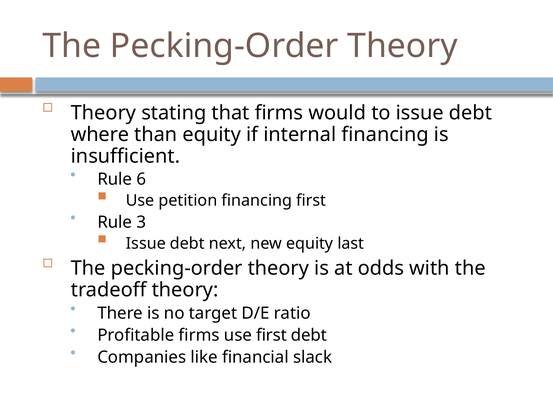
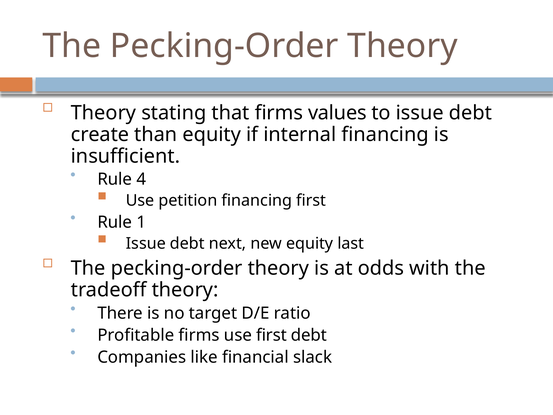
would: would -> values
where: where -> create
6: 6 -> 4
3: 3 -> 1
